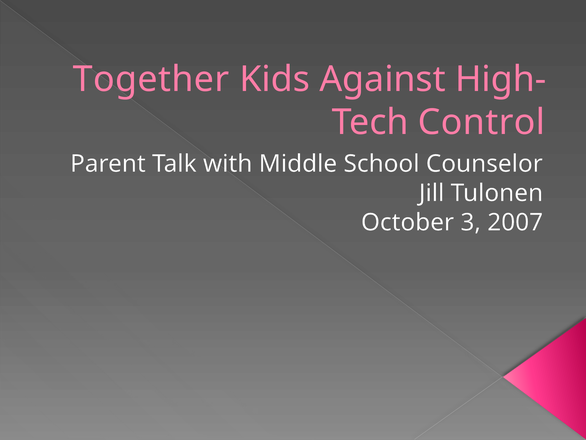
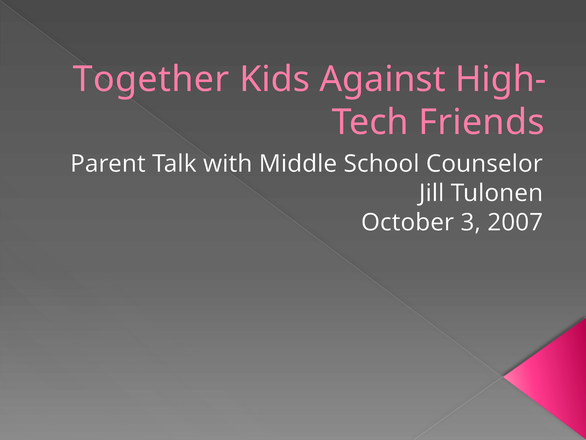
Control: Control -> Friends
